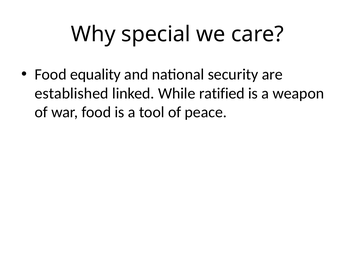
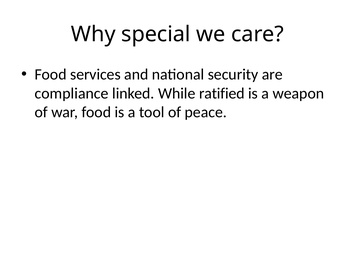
equality: equality -> services
established: established -> compliance
